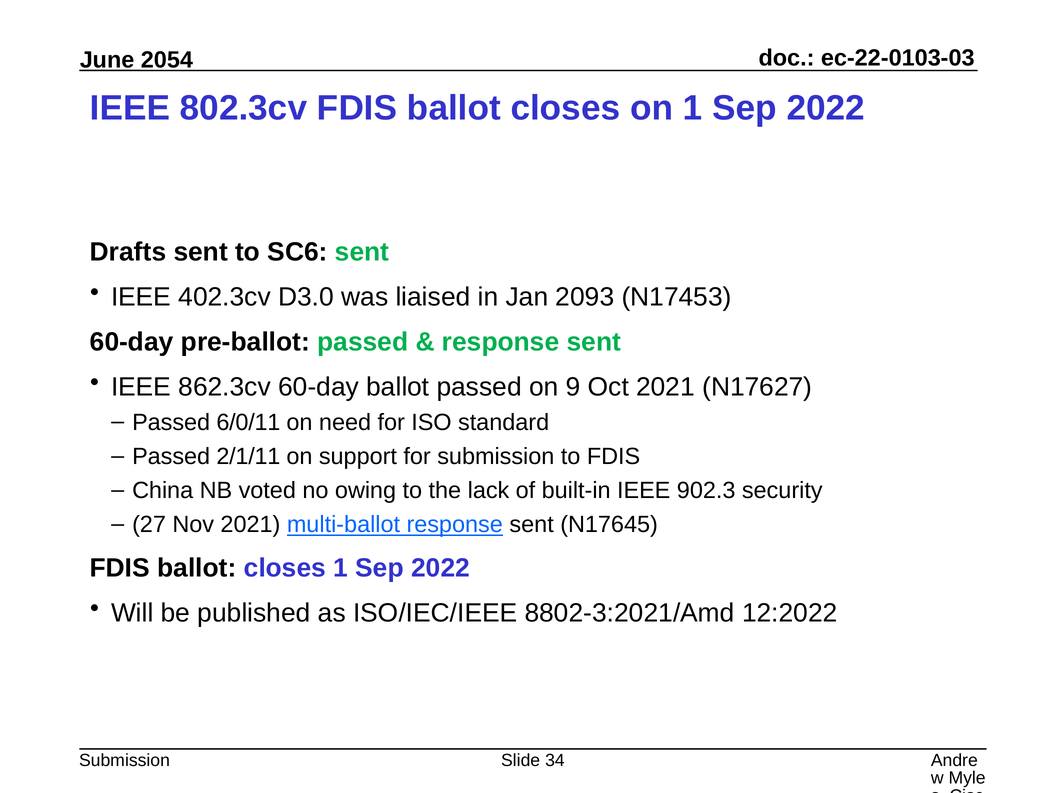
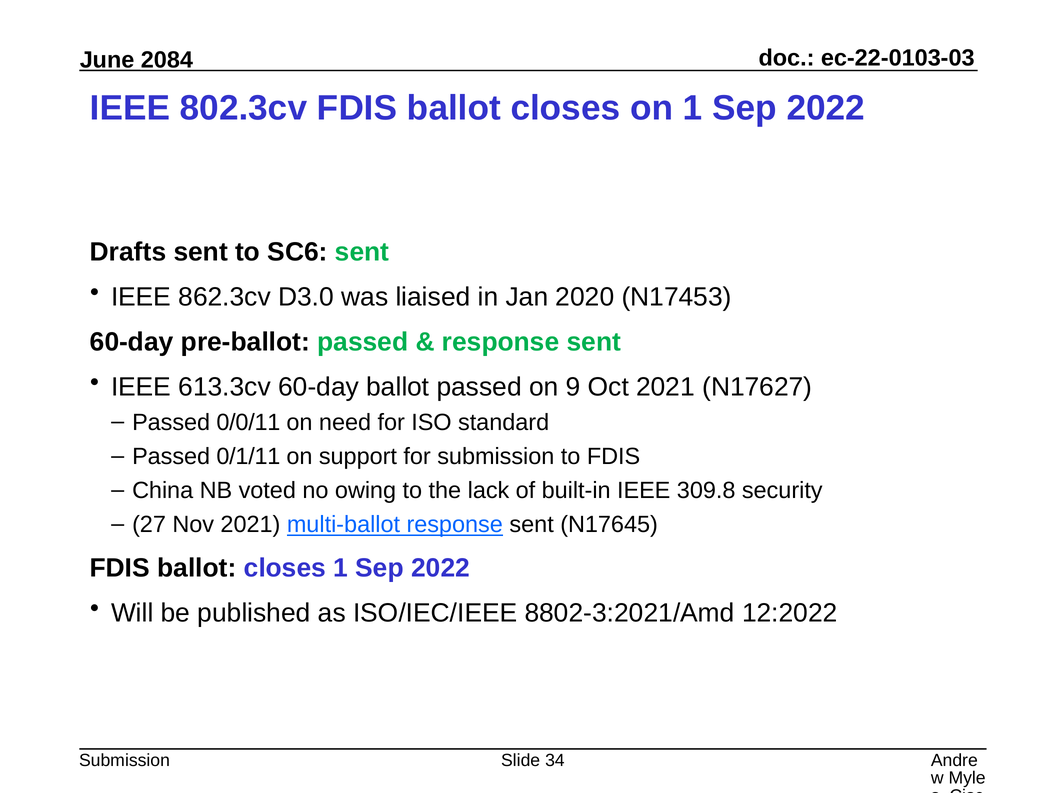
2054: 2054 -> 2084
402.3cv: 402.3cv -> 862.3cv
2093: 2093 -> 2020
862.3cv: 862.3cv -> 613.3cv
6/0/11: 6/0/11 -> 0/0/11
2/1/11: 2/1/11 -> 0/1/11
902.3: 902.3 -> 309.8
